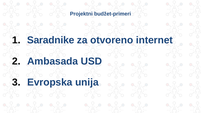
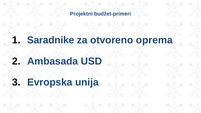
internet: internet -> oprema
